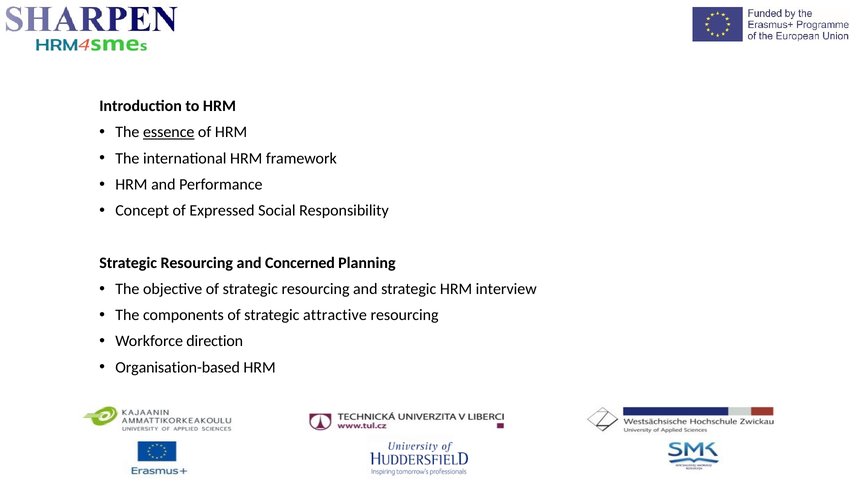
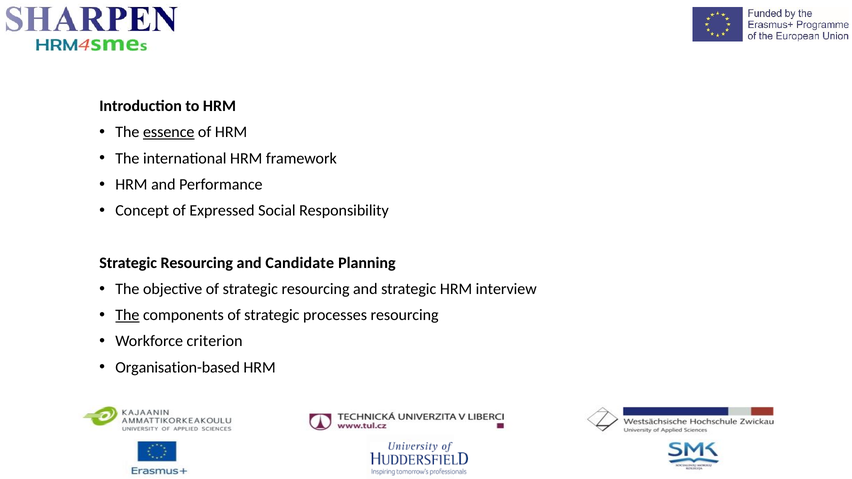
Concerned: Concerned -> Candidate
The at (127, 315) underline: none -> present
attractive: attractive -> processes
direction: direction -> criterion
